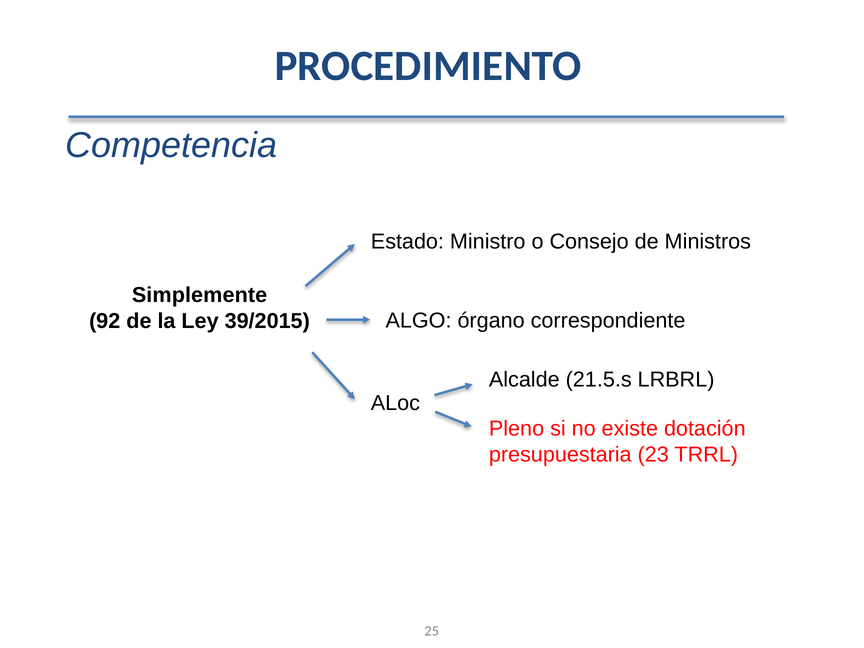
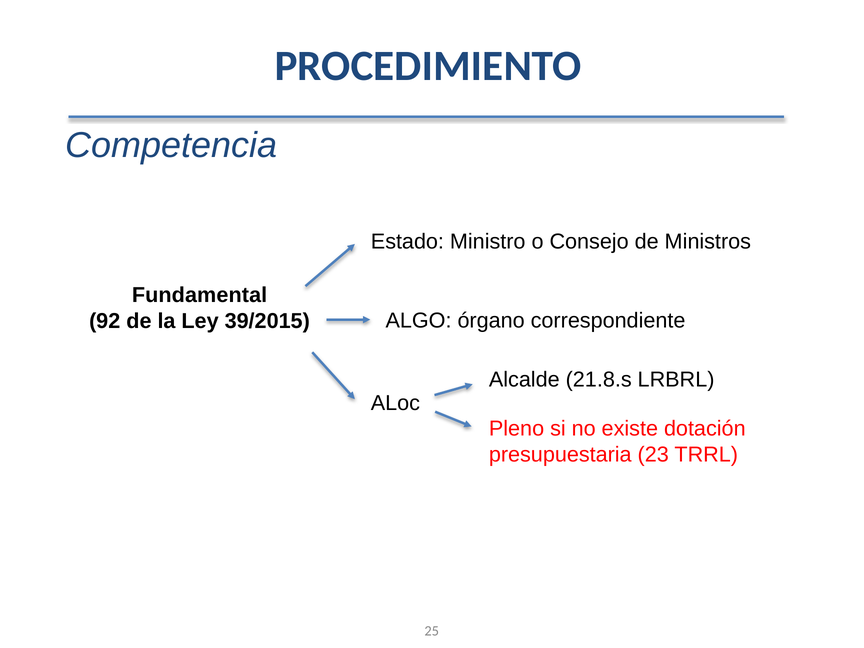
Simplemente: Simplemente -> Fundamental
21.5.s: 21.5.s -> 21.8.s
